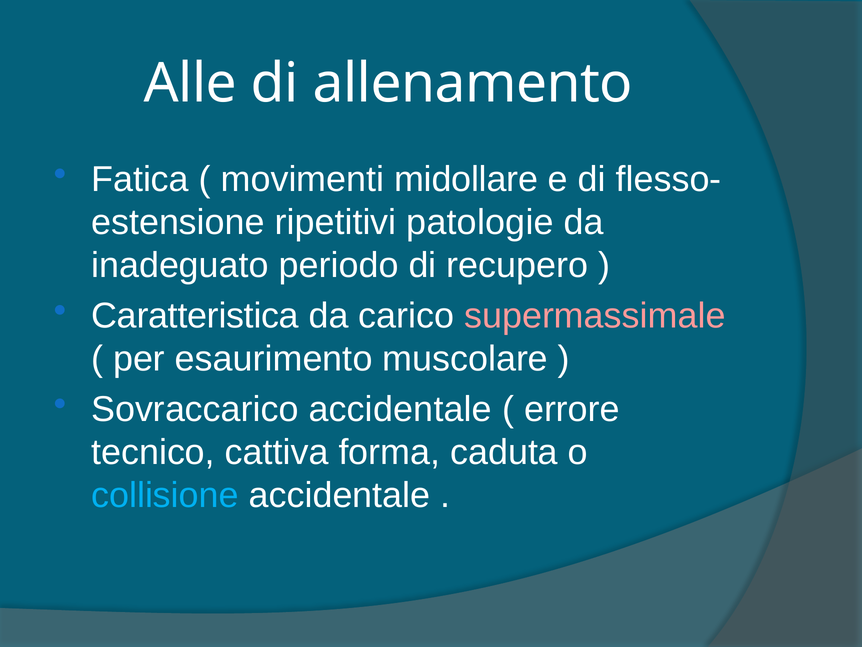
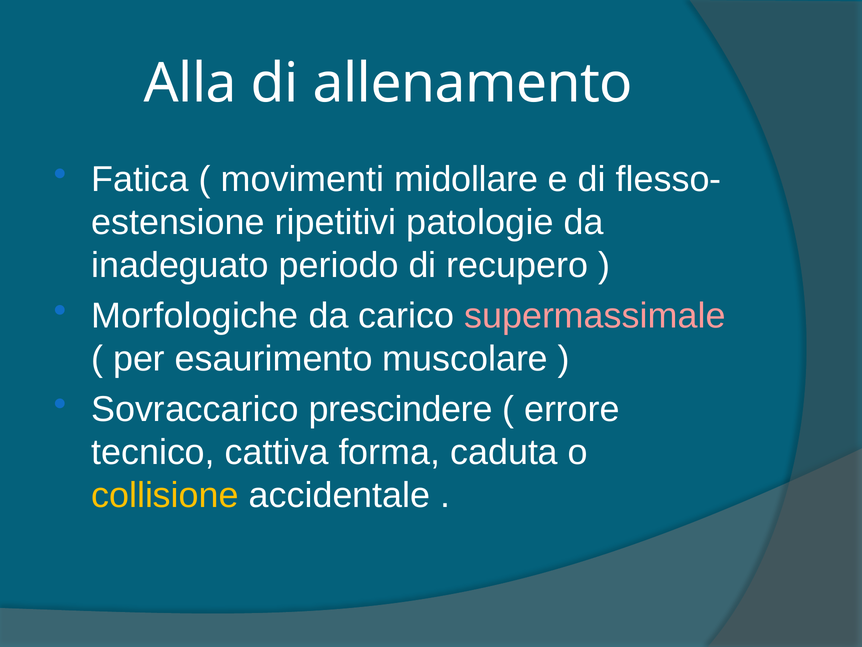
Alle: Alle -> Alla
Caratteristica: Caratteristica -> Morfologiche
Sovraccarico accidentale: accidentale -> prescindere
collisione colour: light blue -> yellow
